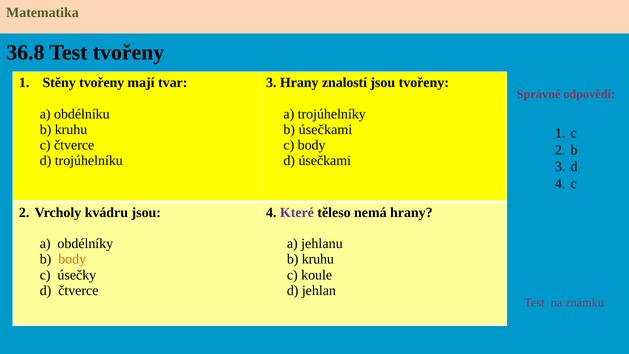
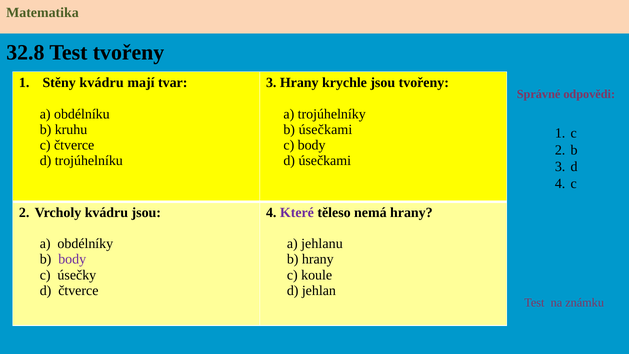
36.8: 36.8 -> 32.8
Stěny tvořeny: tvořeny -> kvádru
znalostí: znalostí -> krychle
body at (72, 259) colour: orange -> purple
kruhu at (318, 259): kruhu -> hrany
